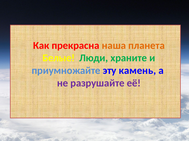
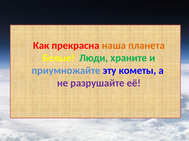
камень: камень -> кометы
